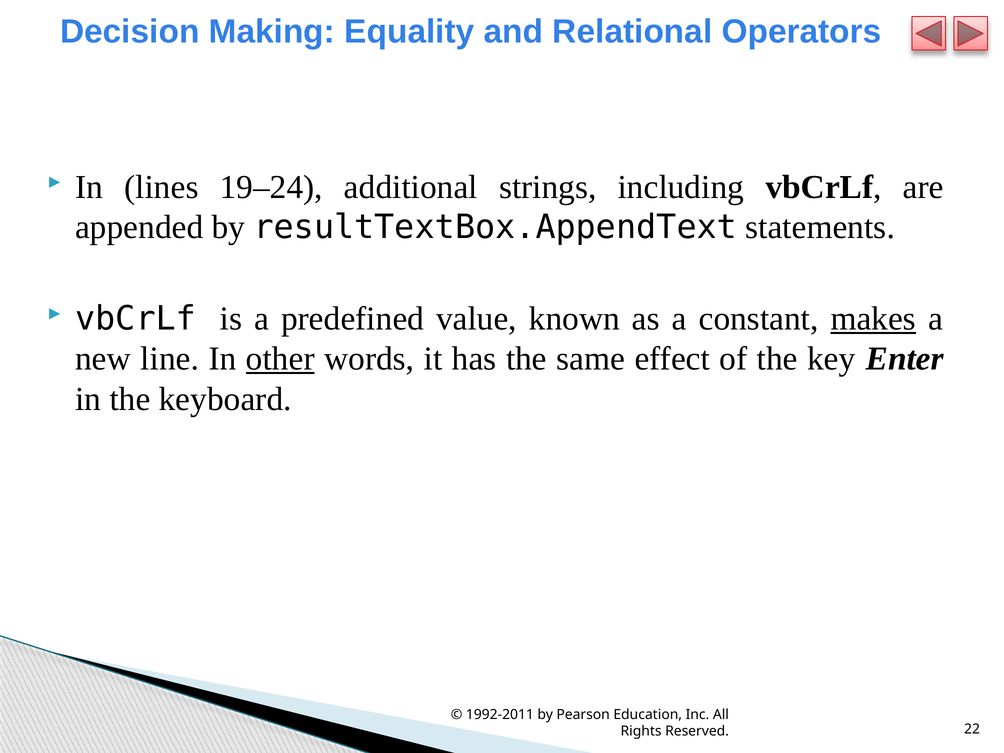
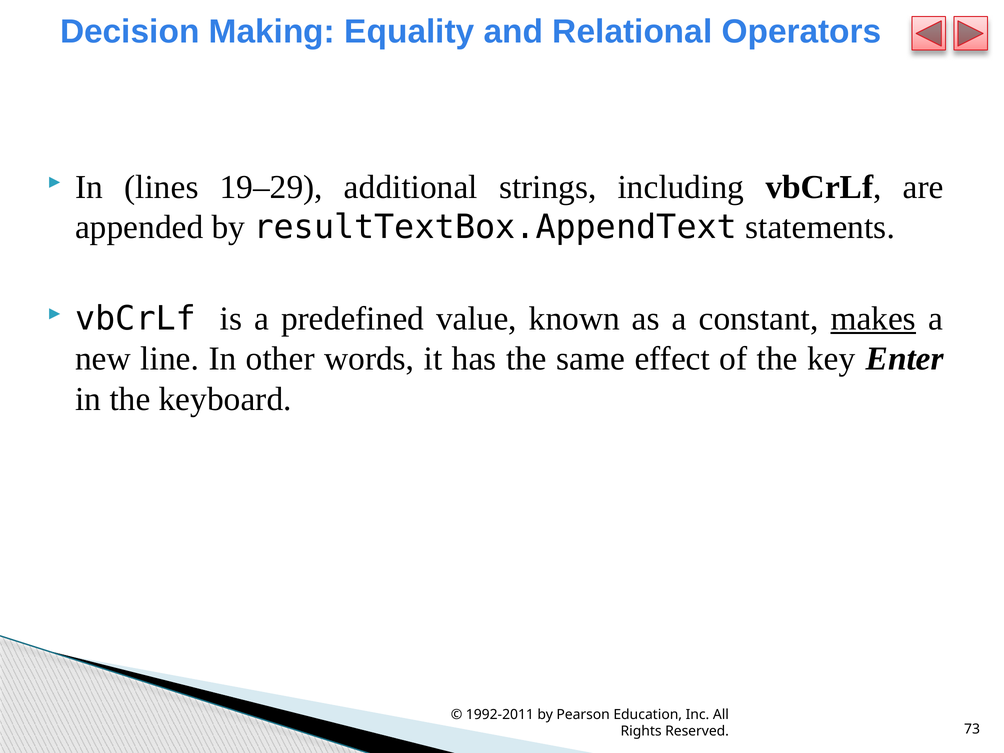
19–24: 19–24 -> 19–29
other underline: present -> none
22: 22 -> 73
